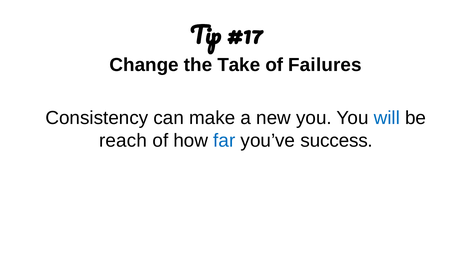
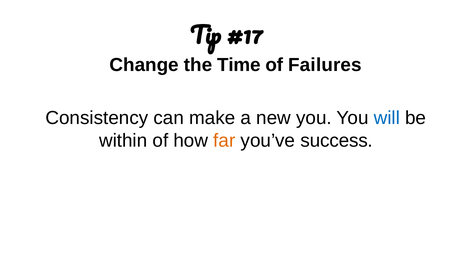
Take: Take -> Time
reach: reach -> within
far colour: blue -> orange
